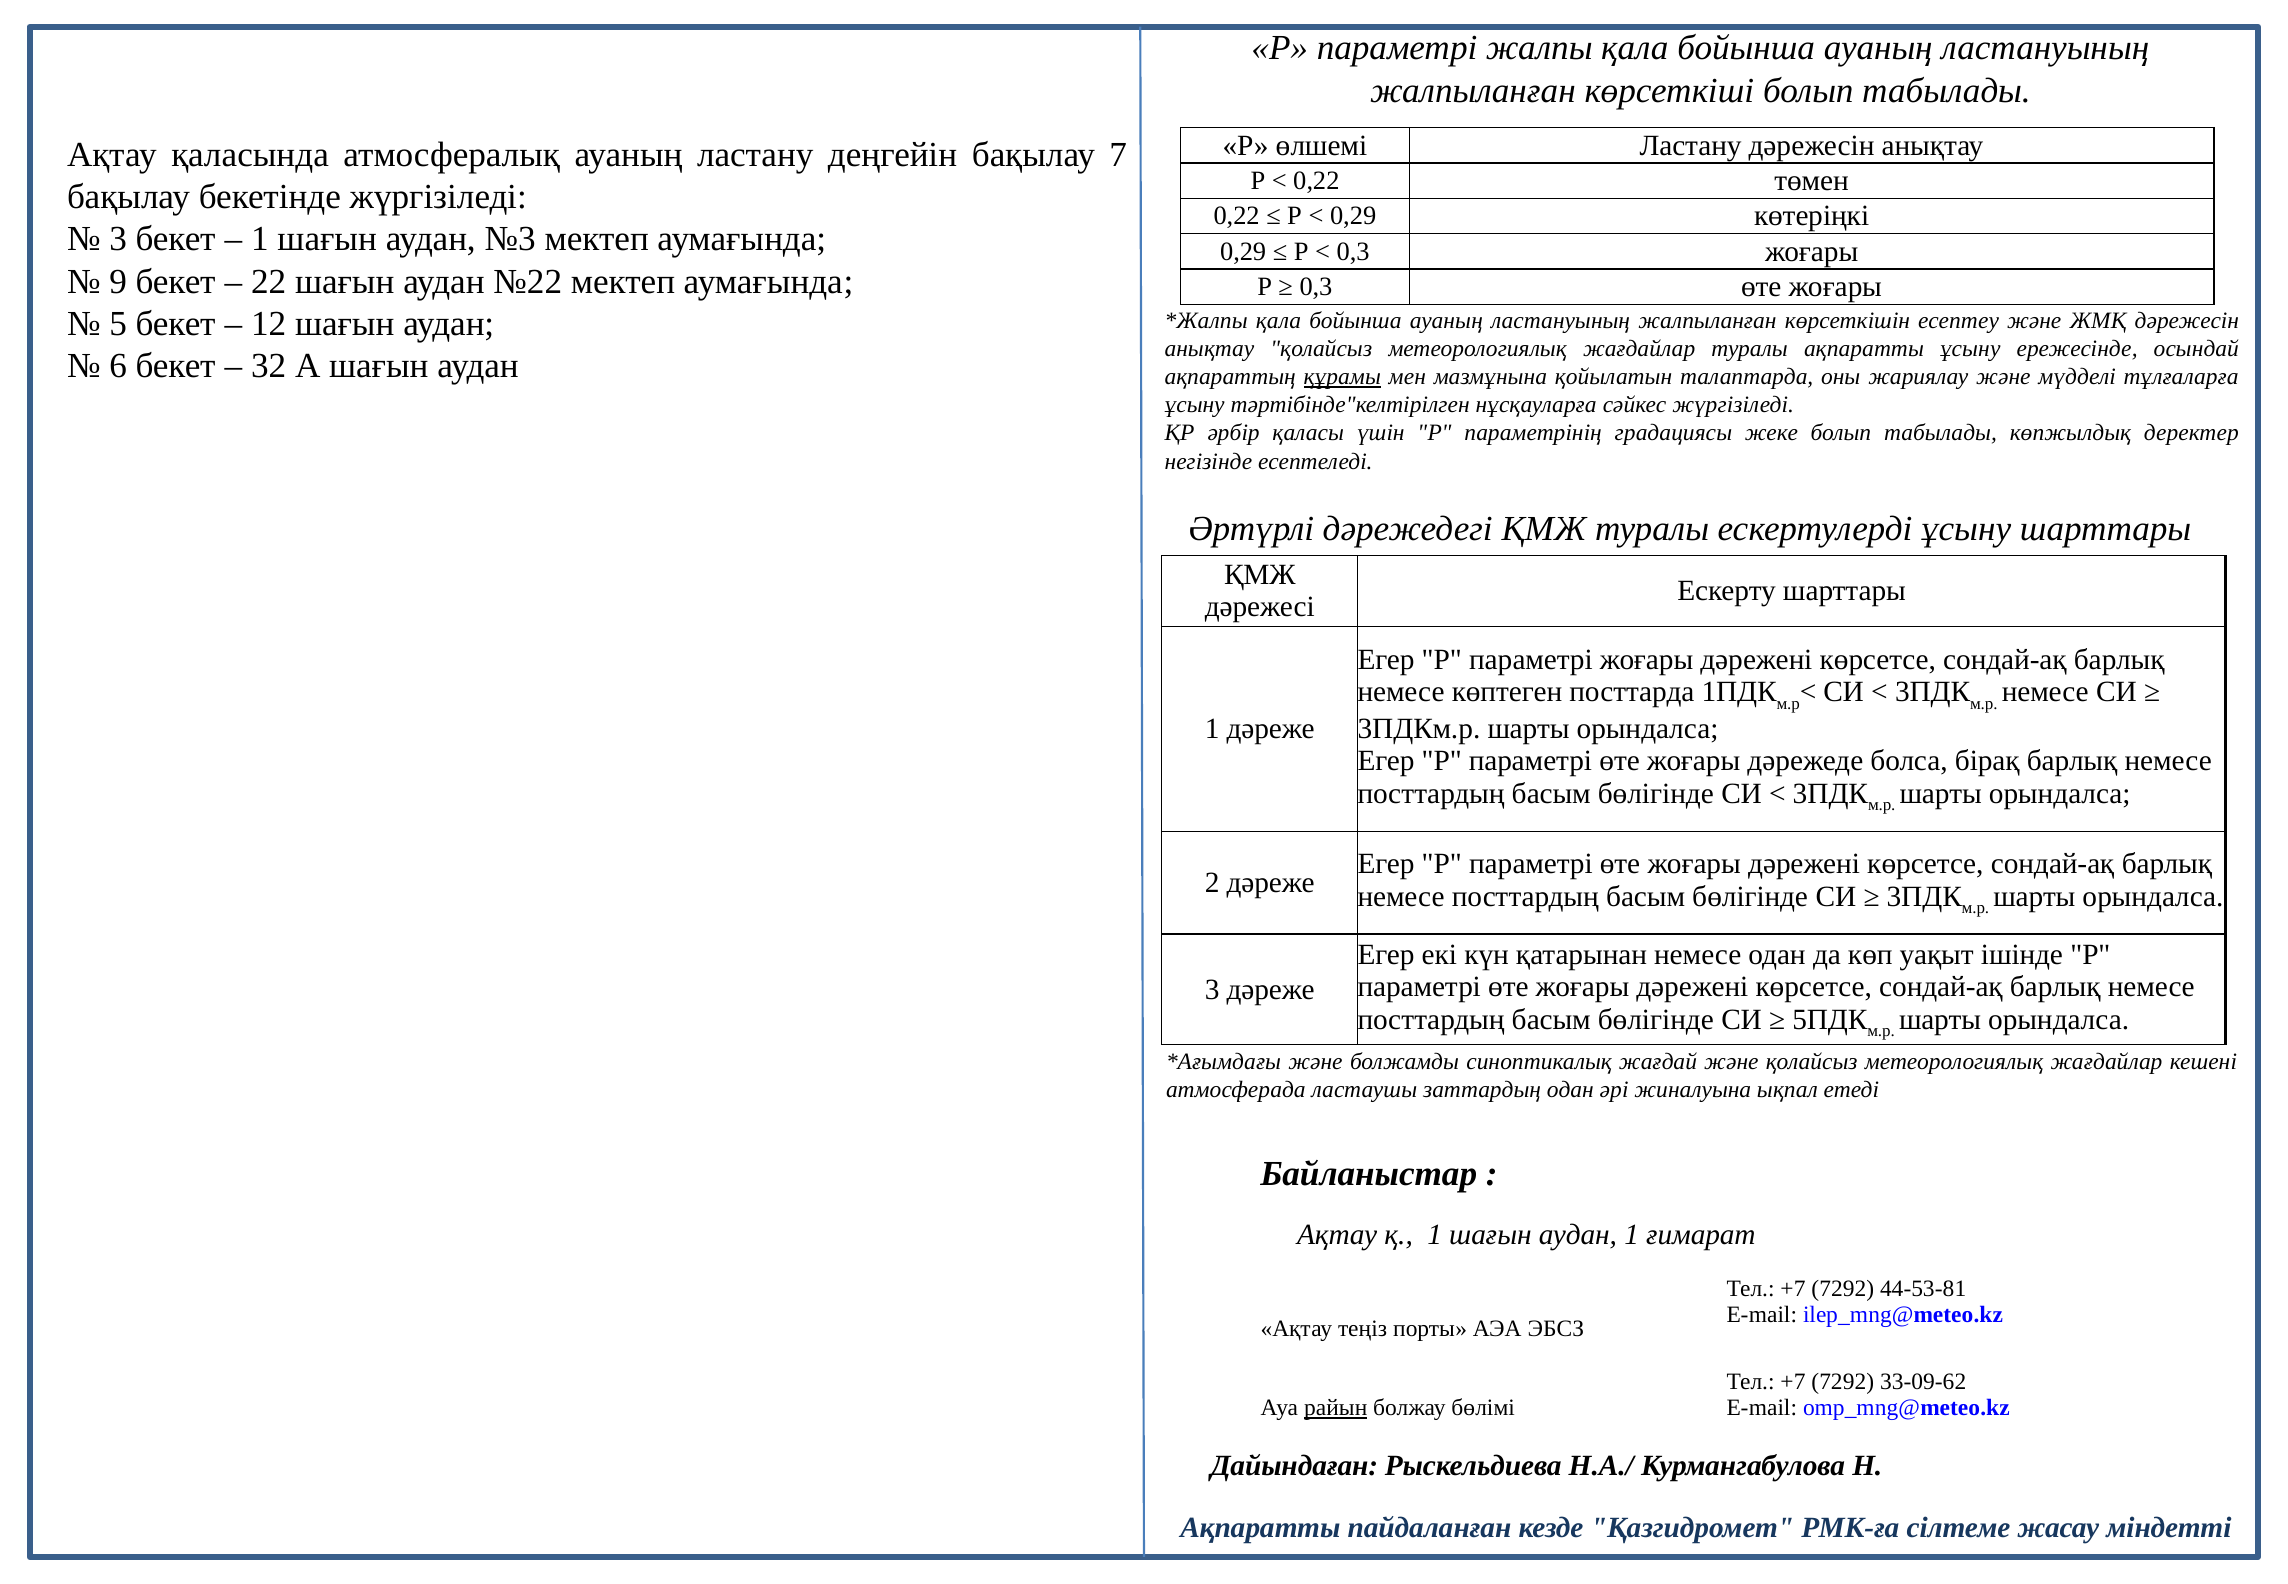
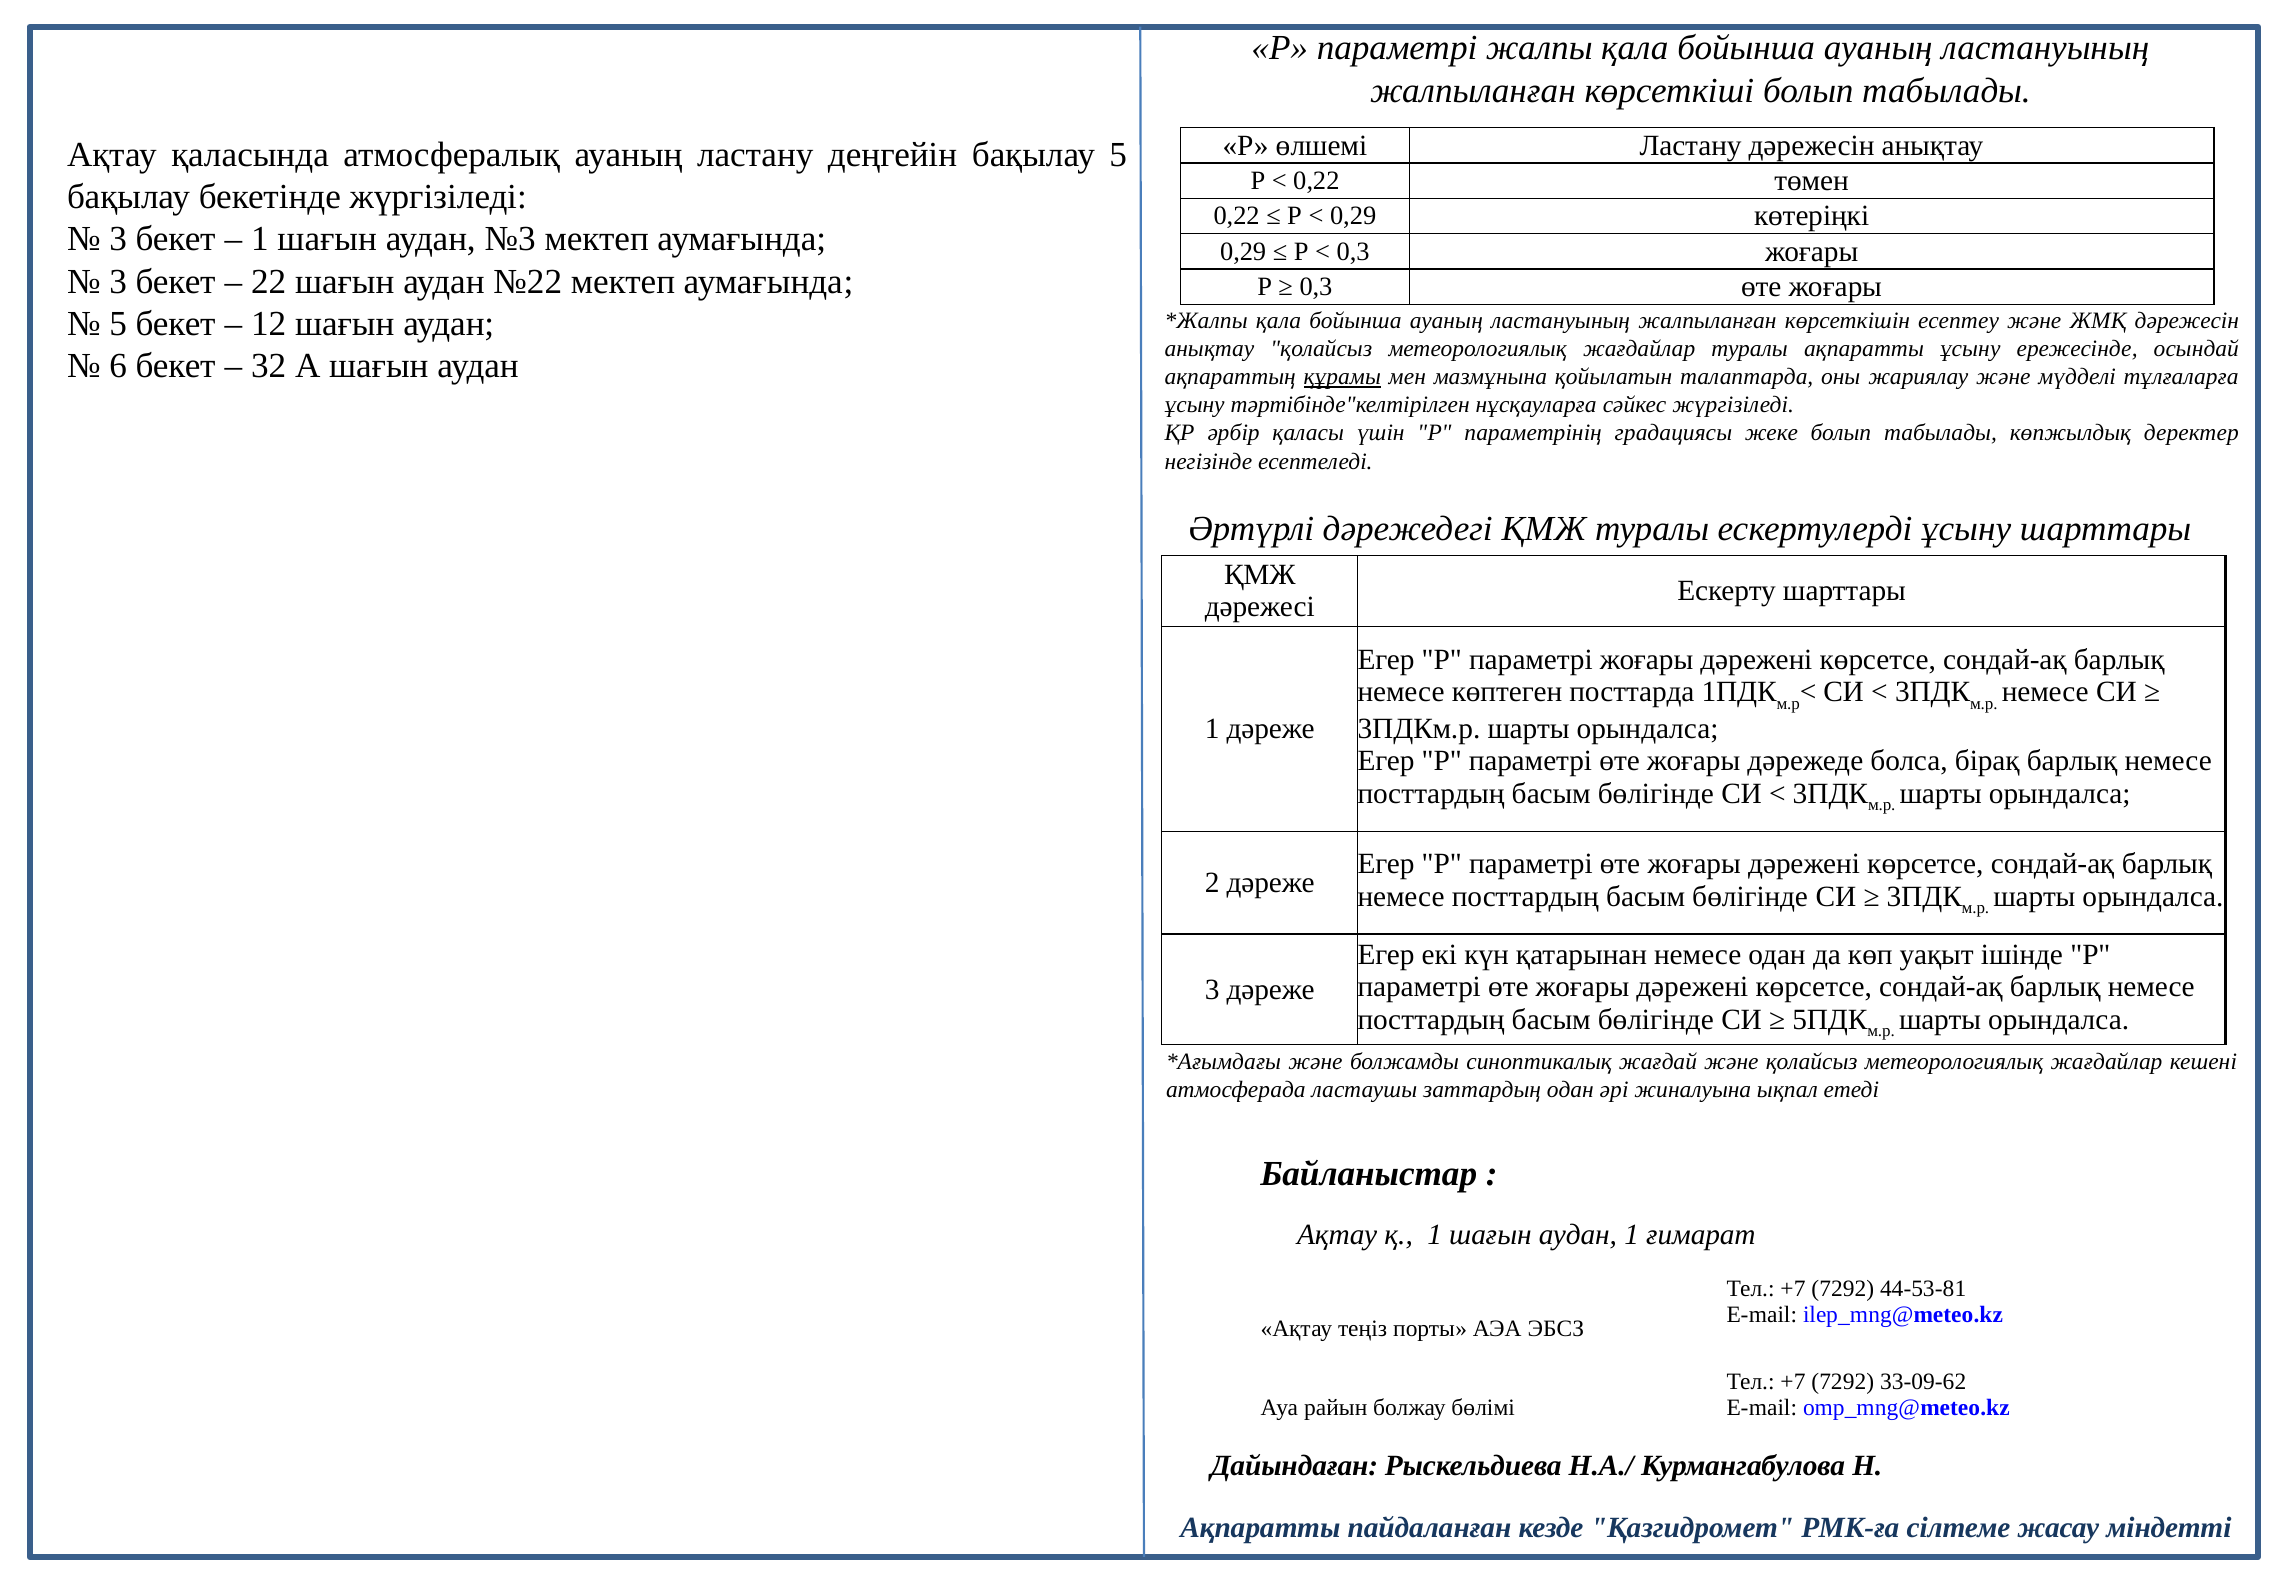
бақылау 7: 7 -> 5
9 at (118, 282): 9 -> 3
райын underline: present -> none
